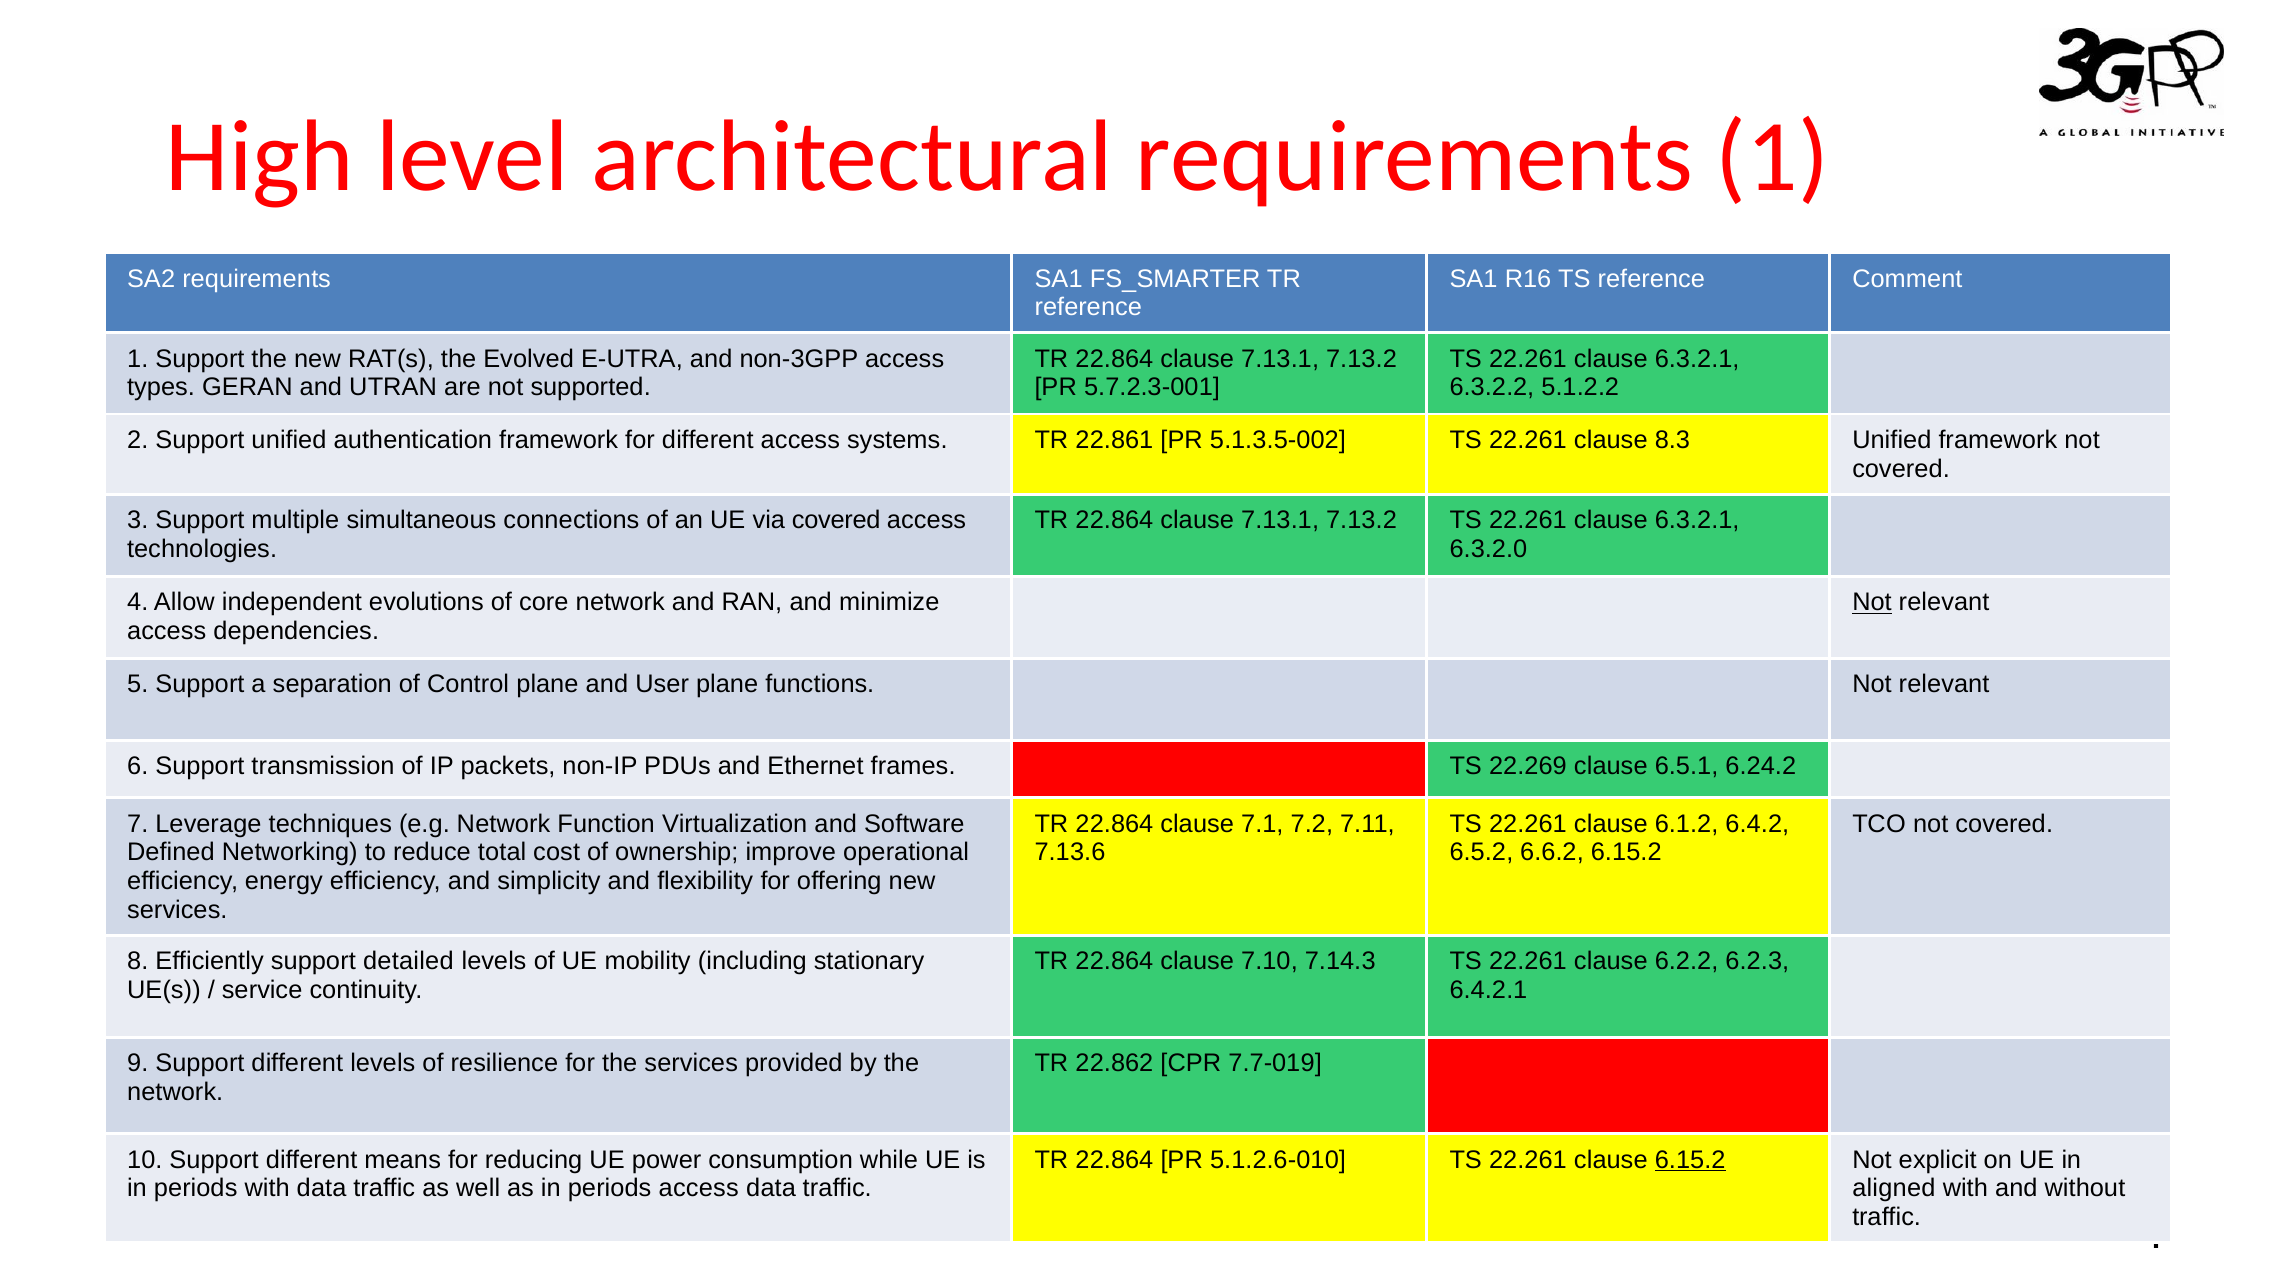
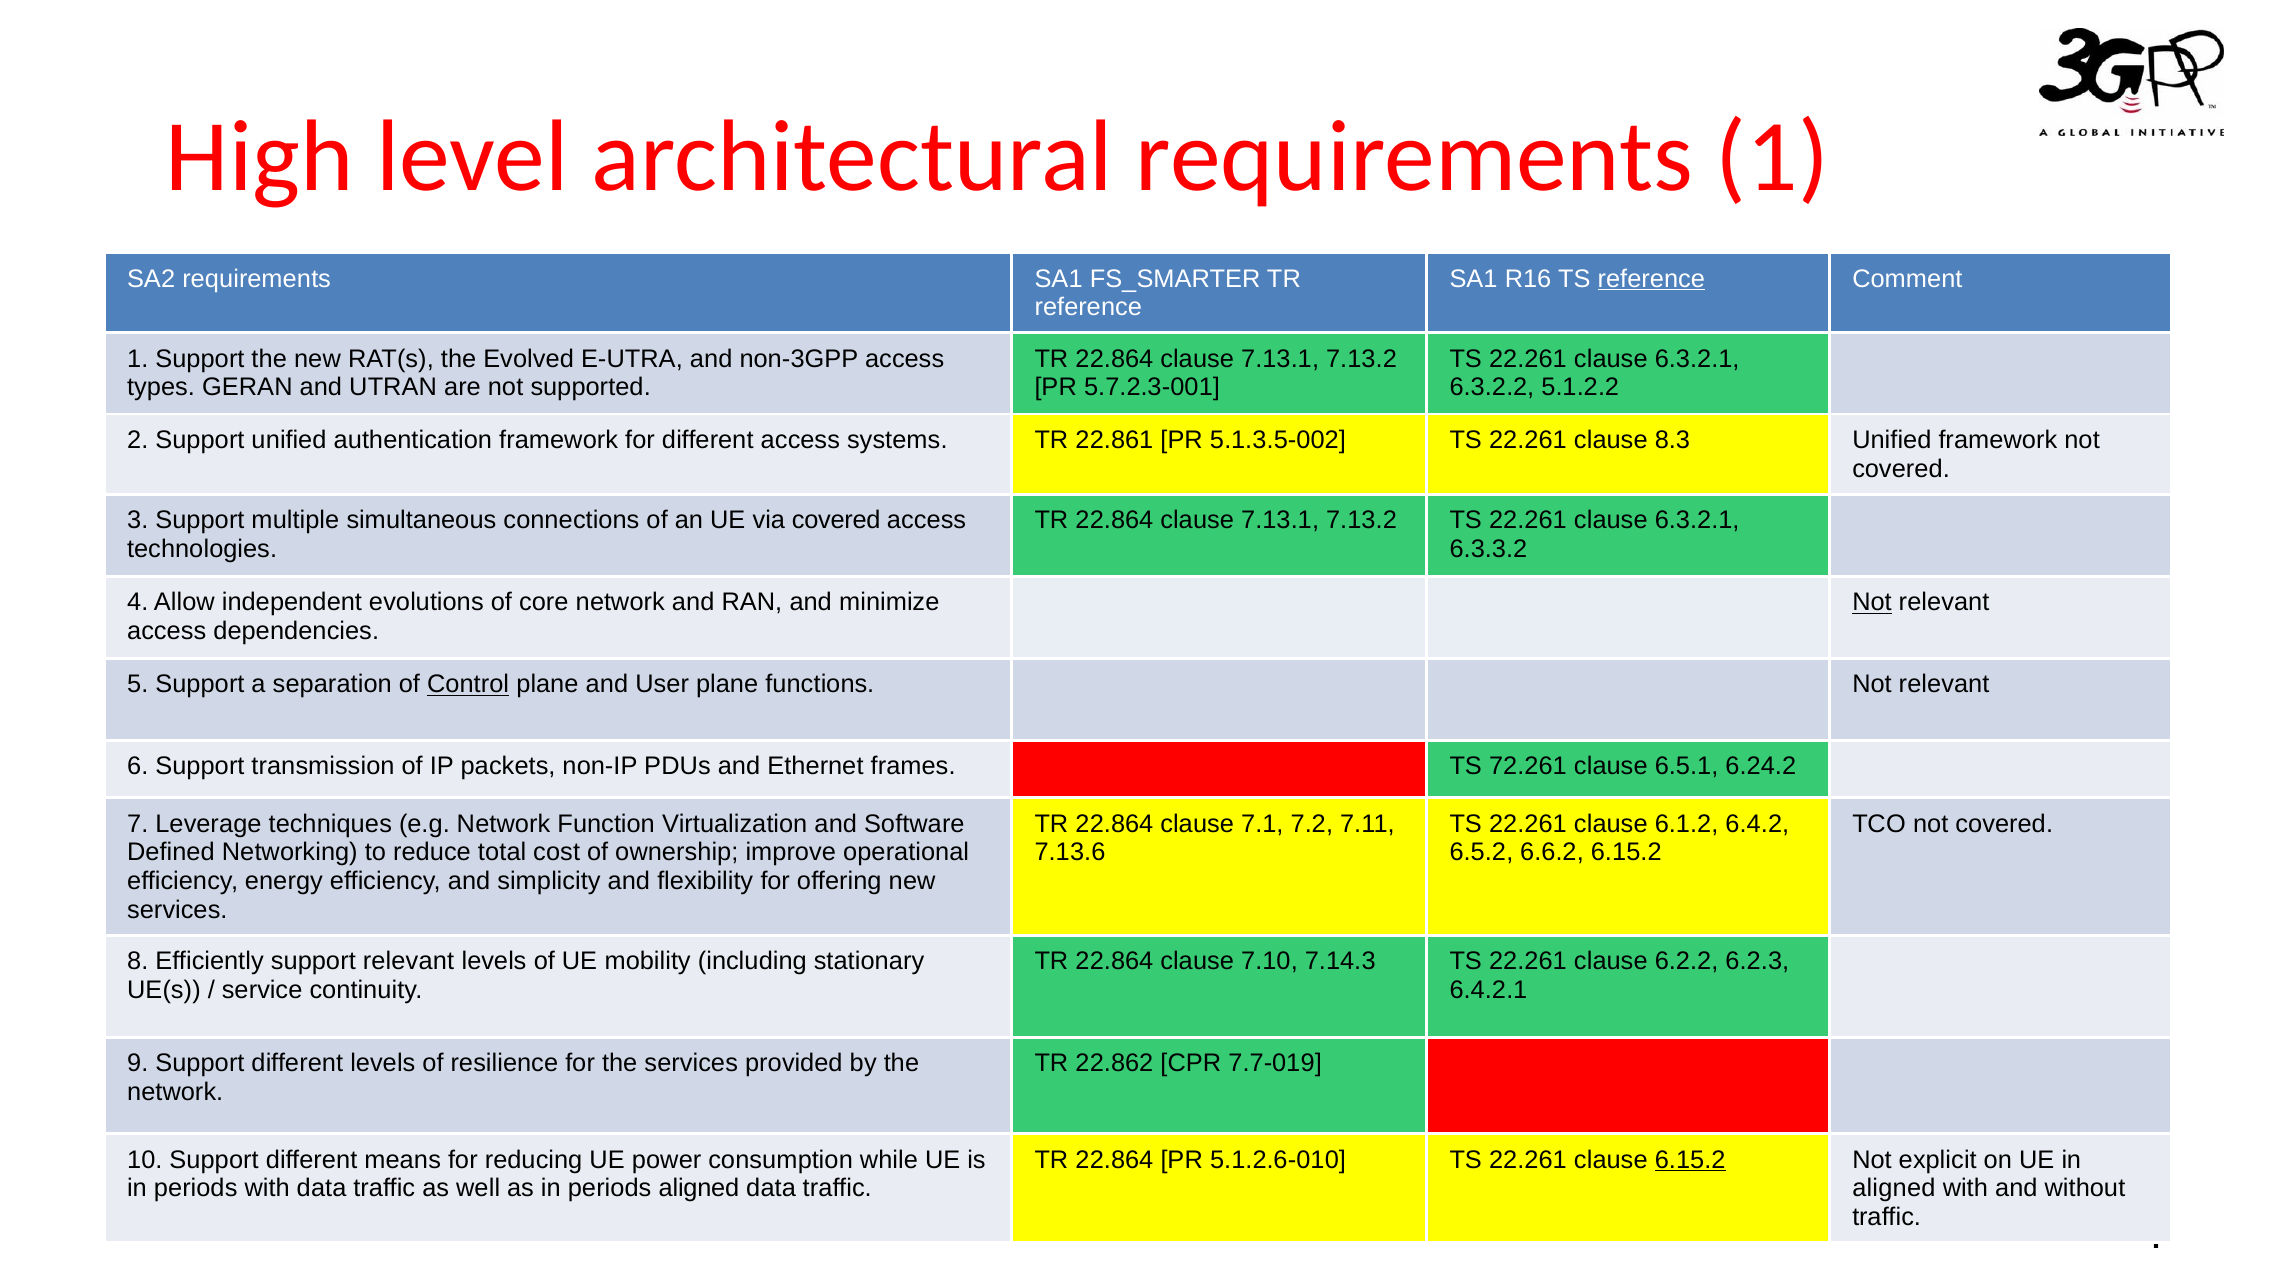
reference at (1651, 279) underline: none -> present
6.3.2.0: 6.3.2.0 -> 6.3.3.2
Control underline: none -> present
22.269: 22.269 -> 72.261
support detailed: detailed -> relevant
periods access: access -> aligned
